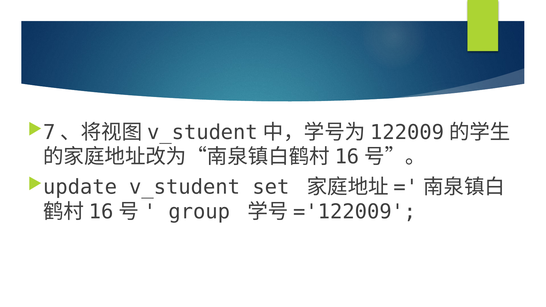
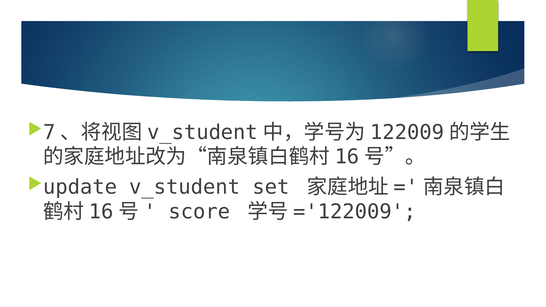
group: group -> score
